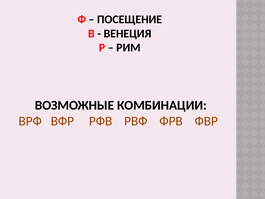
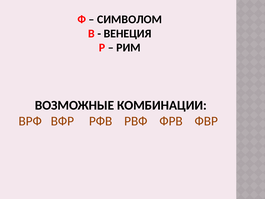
ПОСЕЩЕНИЕ: ПОСЕЩЕНИЕ -> СИМВОЛОМ
